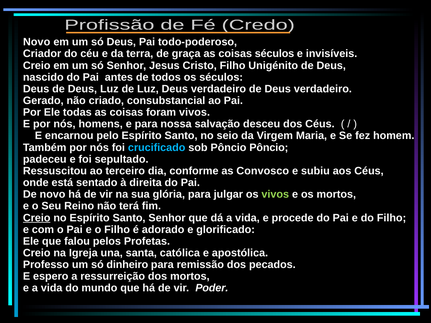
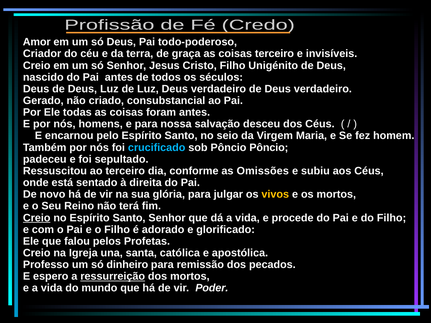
Novo at (37, 42): Novo -> Amor
coisas séculos: séculos -> terceiro
foram vivos: vivos -> antes
Convosco: Convosco -> Omissões
vivos at (275, 195) colour: light green -> yellow
ressurreição underline: none -> present
